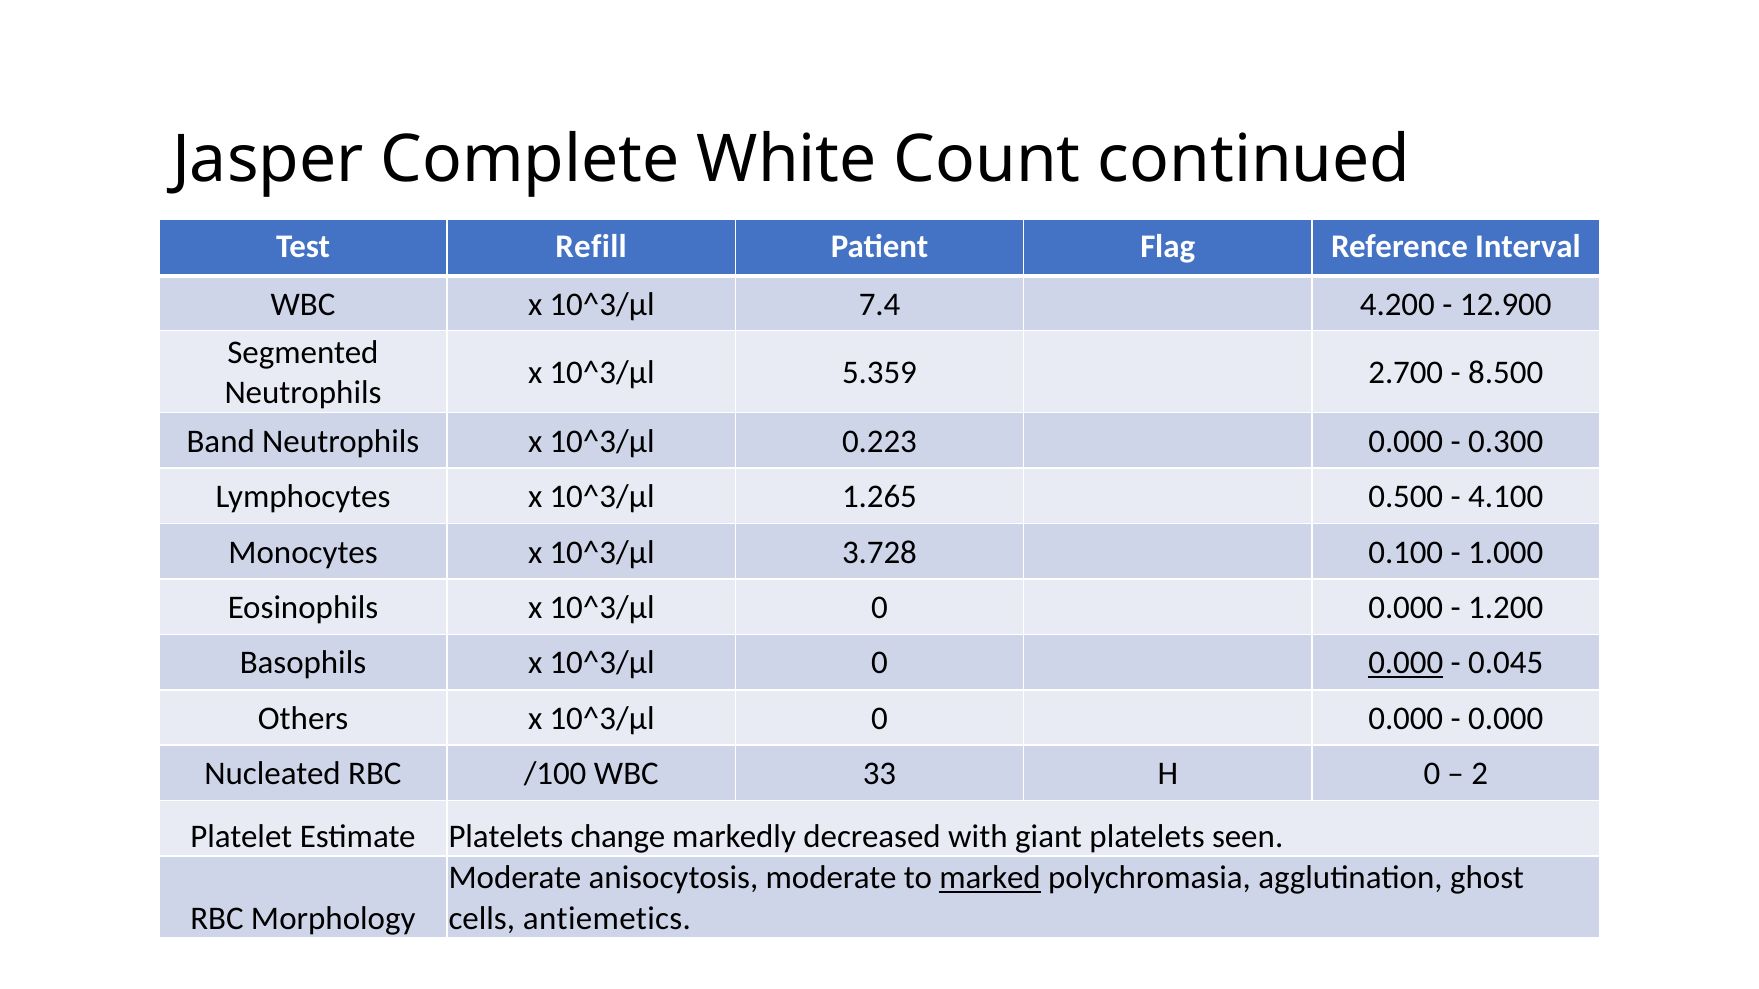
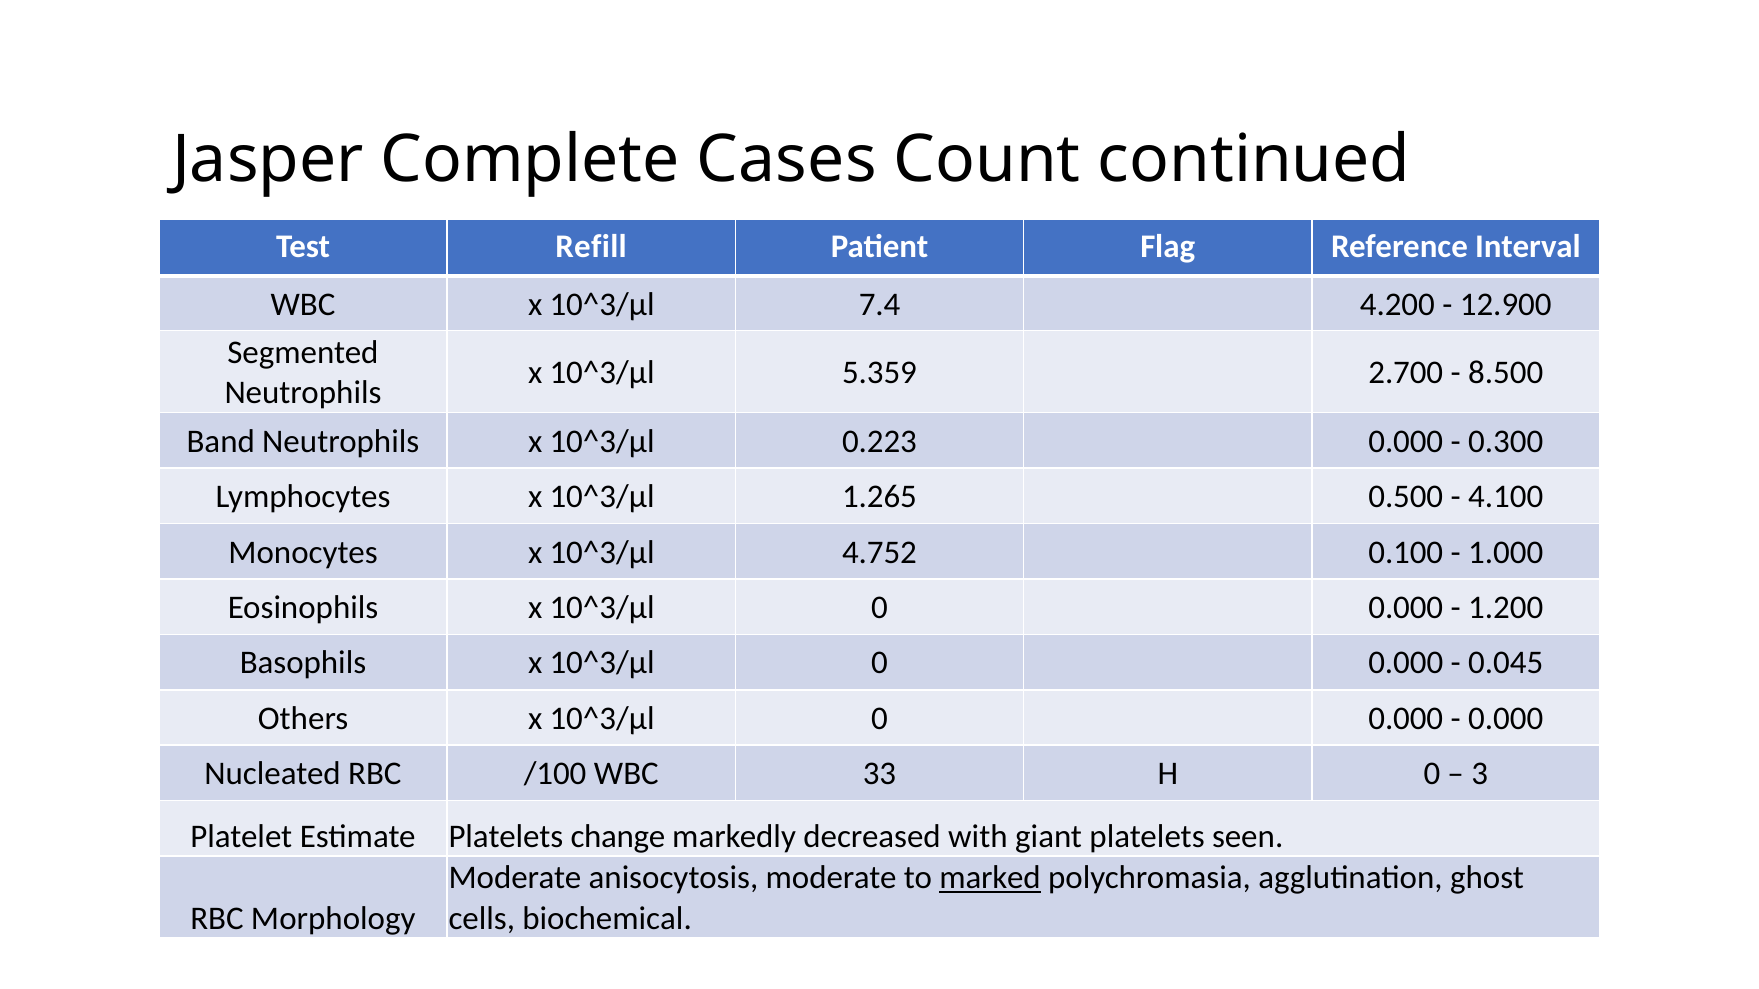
White: White -> Cases
3.728: 3.728 -> 4.752
0.000 at (1406, 663) underline: present -> none
2: 2 -> 3
antiemetics: antiemetics -> biochemical
